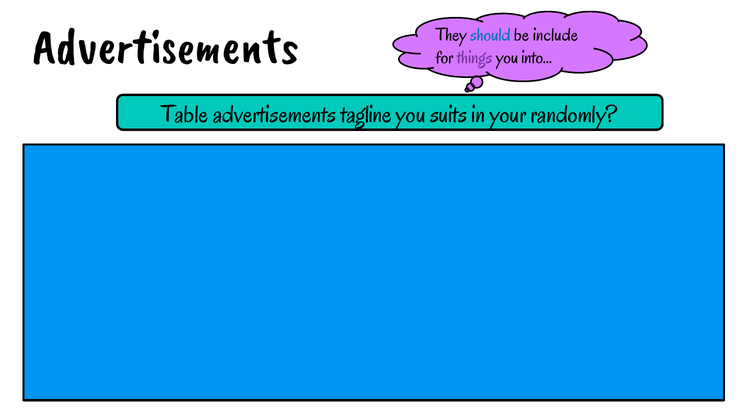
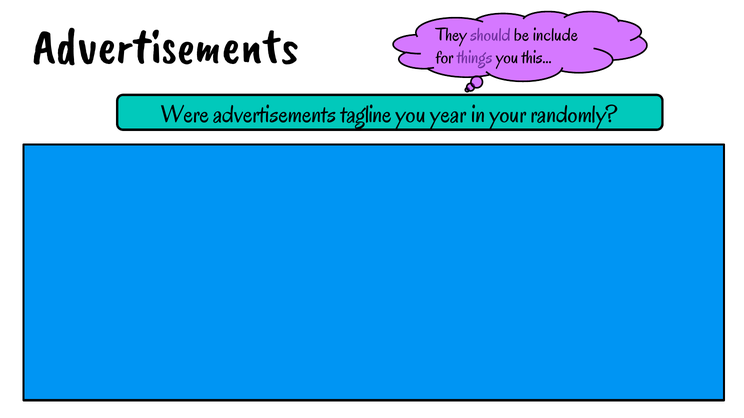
should colour: blue -> purple
into…: into… -> this…
Table: Table -> Were
suits: suits -> year
